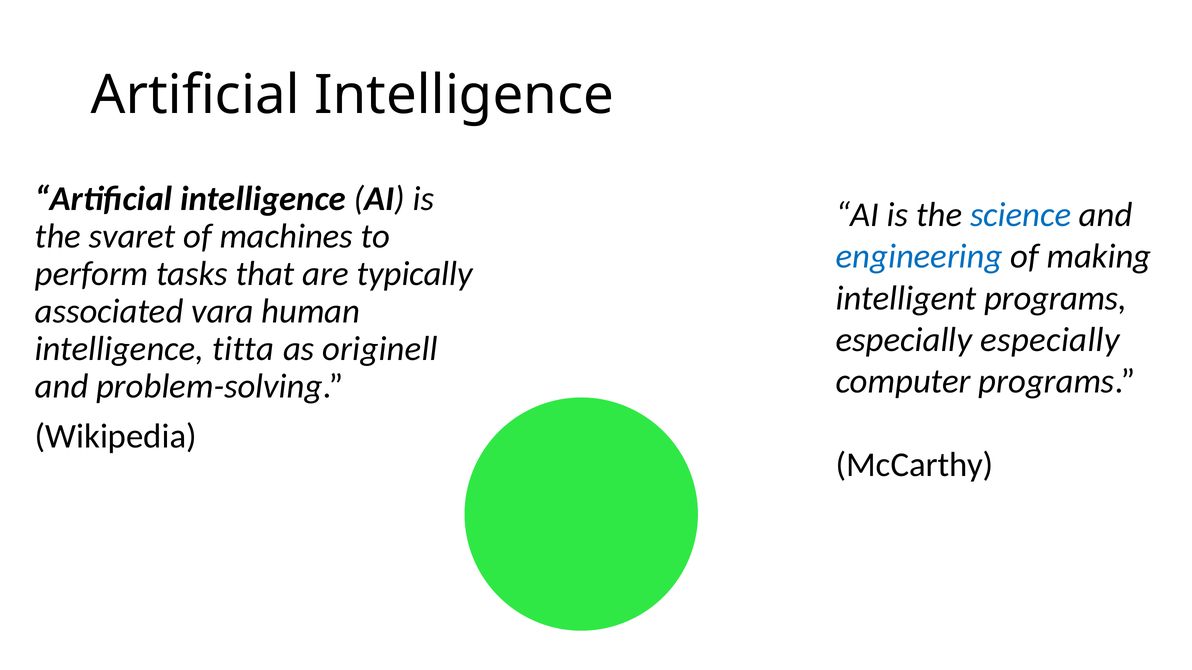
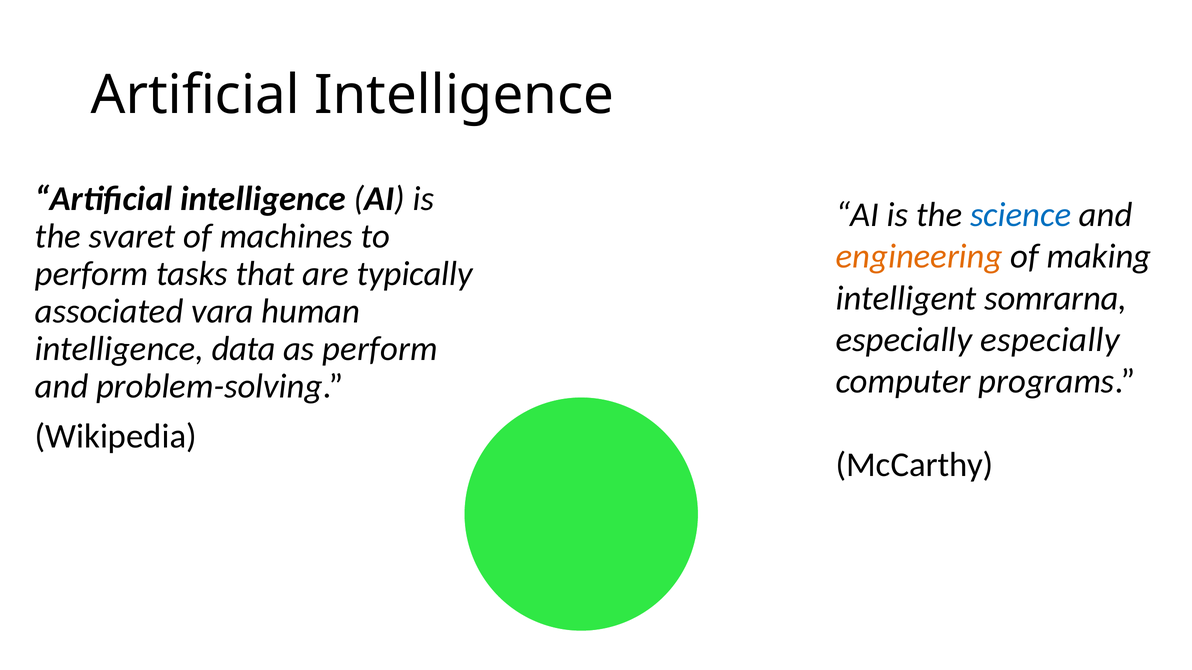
engineering colour: blue -> orange
intelligent programs: programs -> somrarna
titta: titta -> data
as originell: originell -> perform
